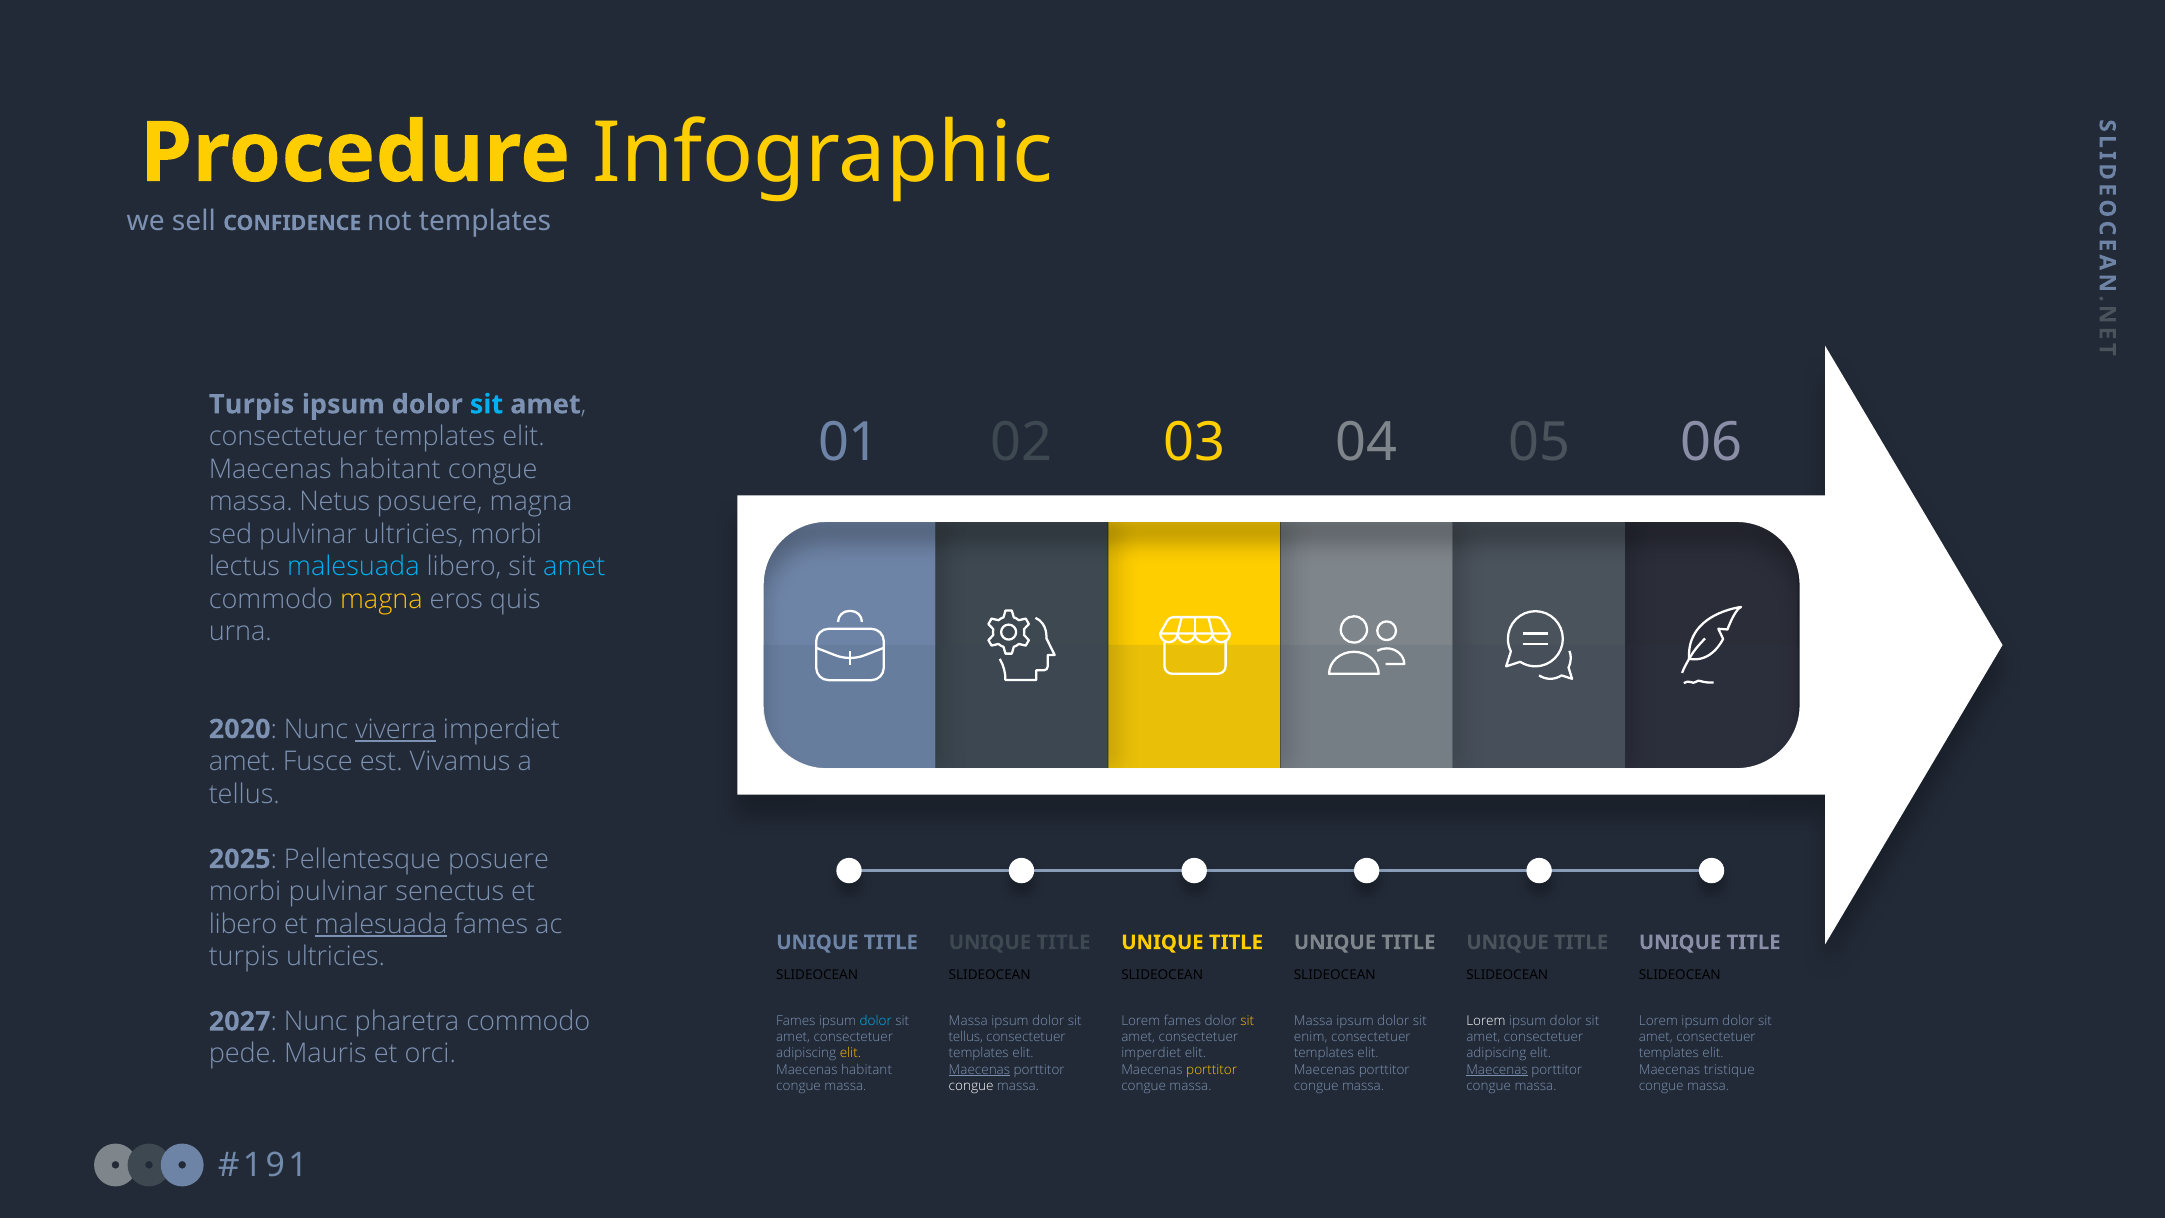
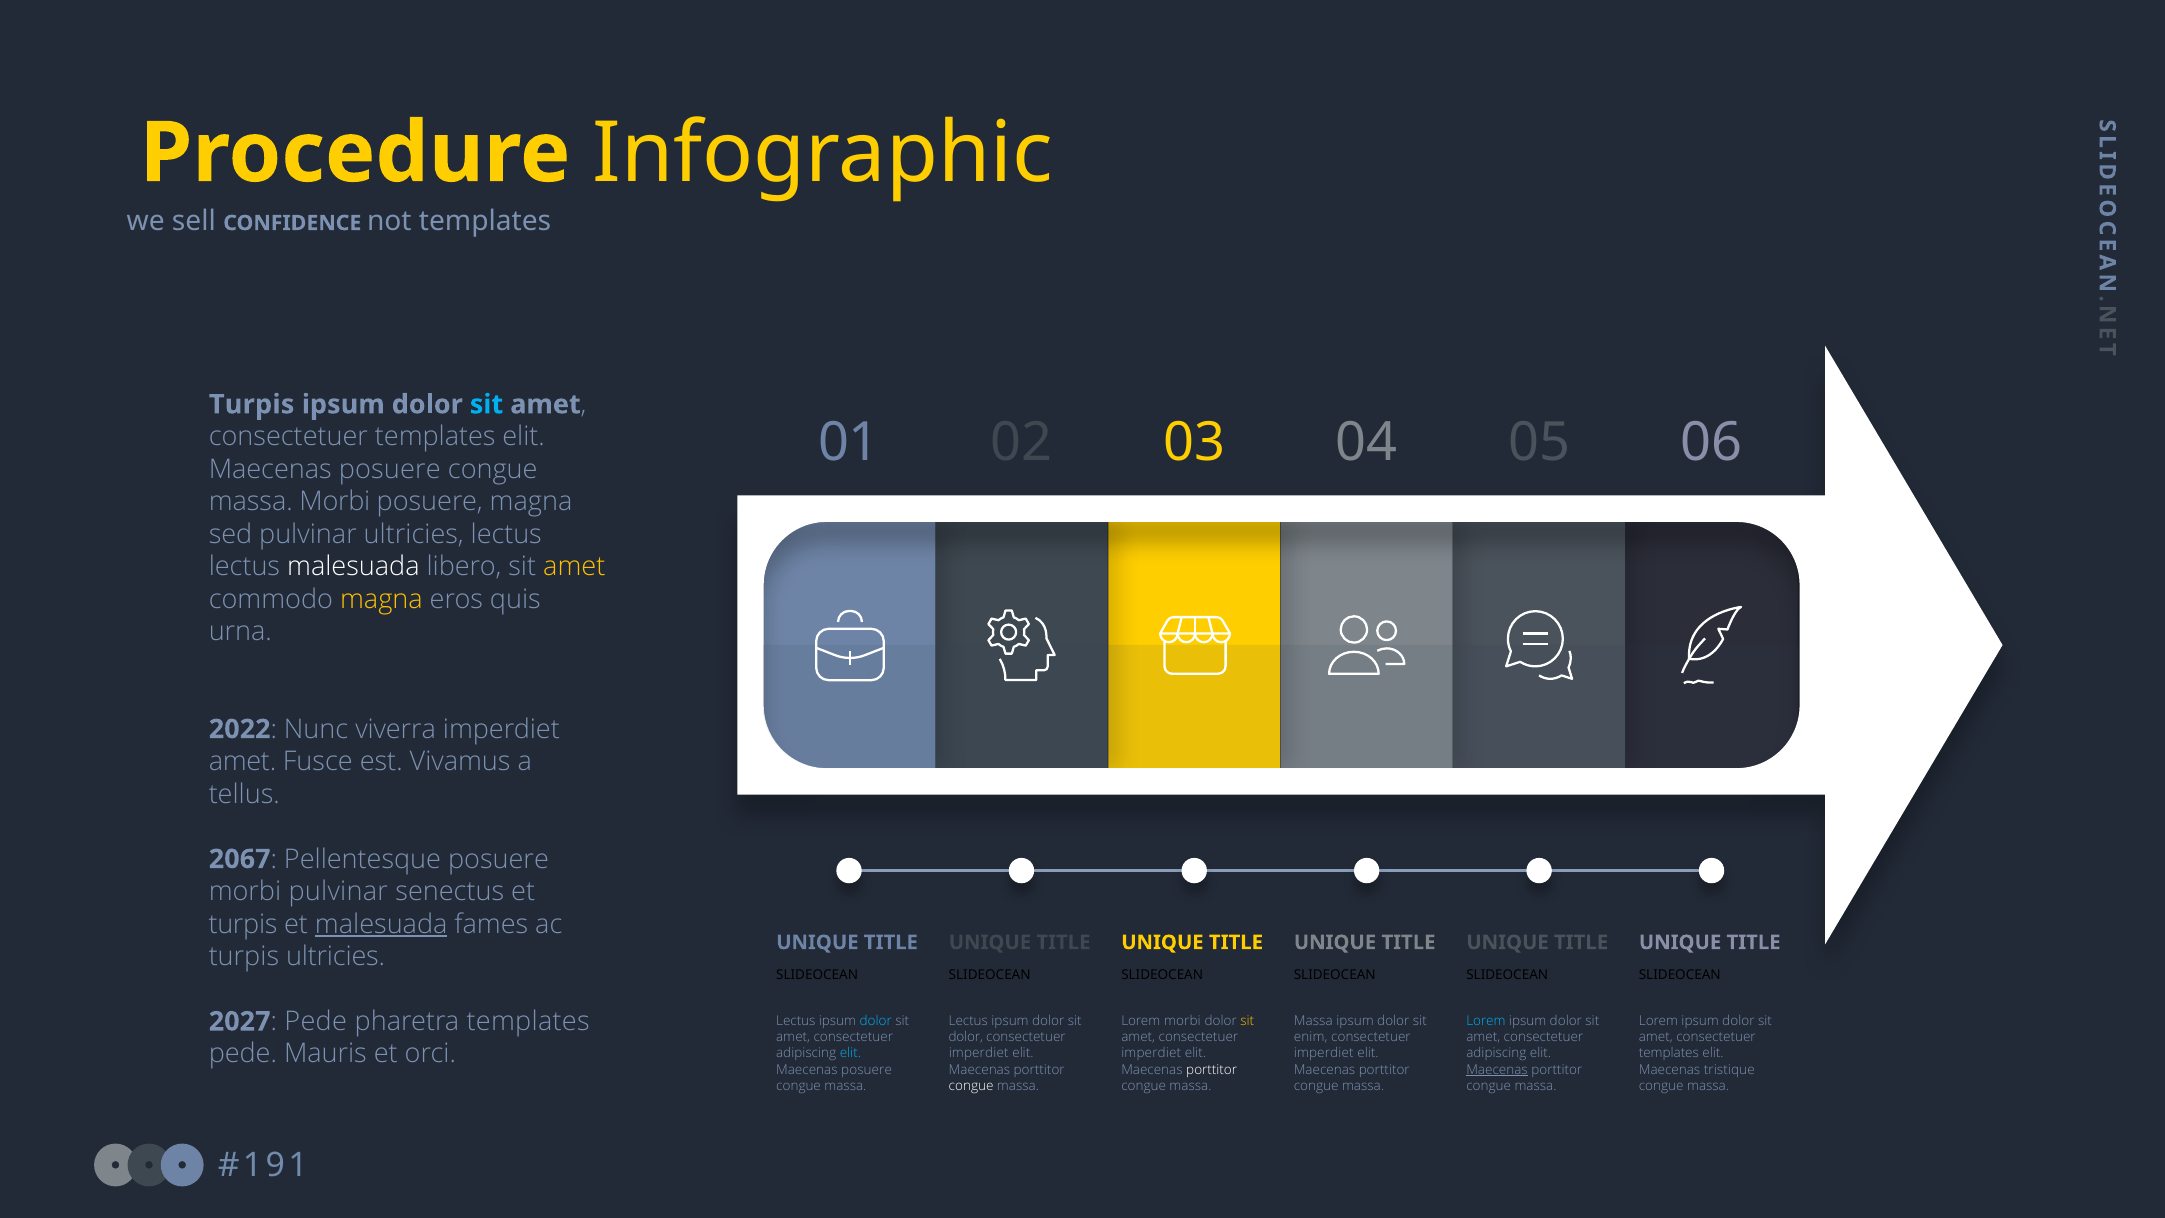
habitant at (390, 469): habitant -> posuere
massa Netus: Netus -> Morbi
ultricies morbi: morbi -> lectus
malesuada at (353, 567) colour: light blue -> white
amet at (574, 567) colour: light blue -> yellow
2020: 2020 -> 2022
viverra underline: present -> none
2025: 2025 -> 2067
libero at (243, 924): libero -> turpis
Fames at (796, 1021): Fames -> Lectus
Massa at (968, 1021): Massa -> Lectus
Lorem fames: fames -> morbi
Lorem at (1486, 1021) colour: white -> light blue
Nunc at (316, 1021): Nunc -> Pede
pharetra commodo: commodo -> templates
tellus at (966, 1037): tellus -> dolor
elit at (850, 1053) colour: yellow -> light blue
templates at (979, 1053): templates -> imperdiet
templates at (1324, 1053): templates -> imperdiet
habitant at (867, 1070): habitant -> posuere
Maecenas at (979, 1070) underline: present -> none
porttitor at (1212, 1070) colour: yellow -> white
